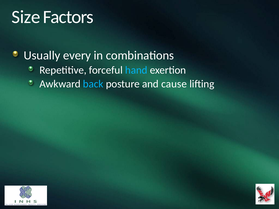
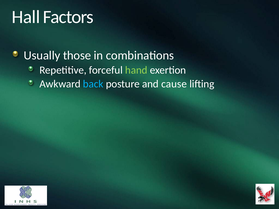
Size: Size -> Hall
every: every -> those
hand colour: light blue -> light green
